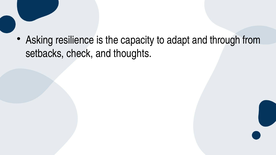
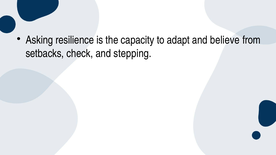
through: through -> believe
thoughts: thoughts -> stepping
